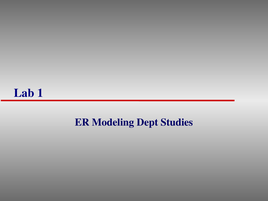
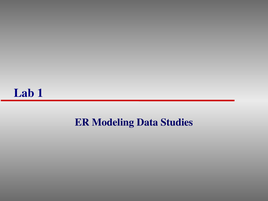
Dept: Dept -> Data
